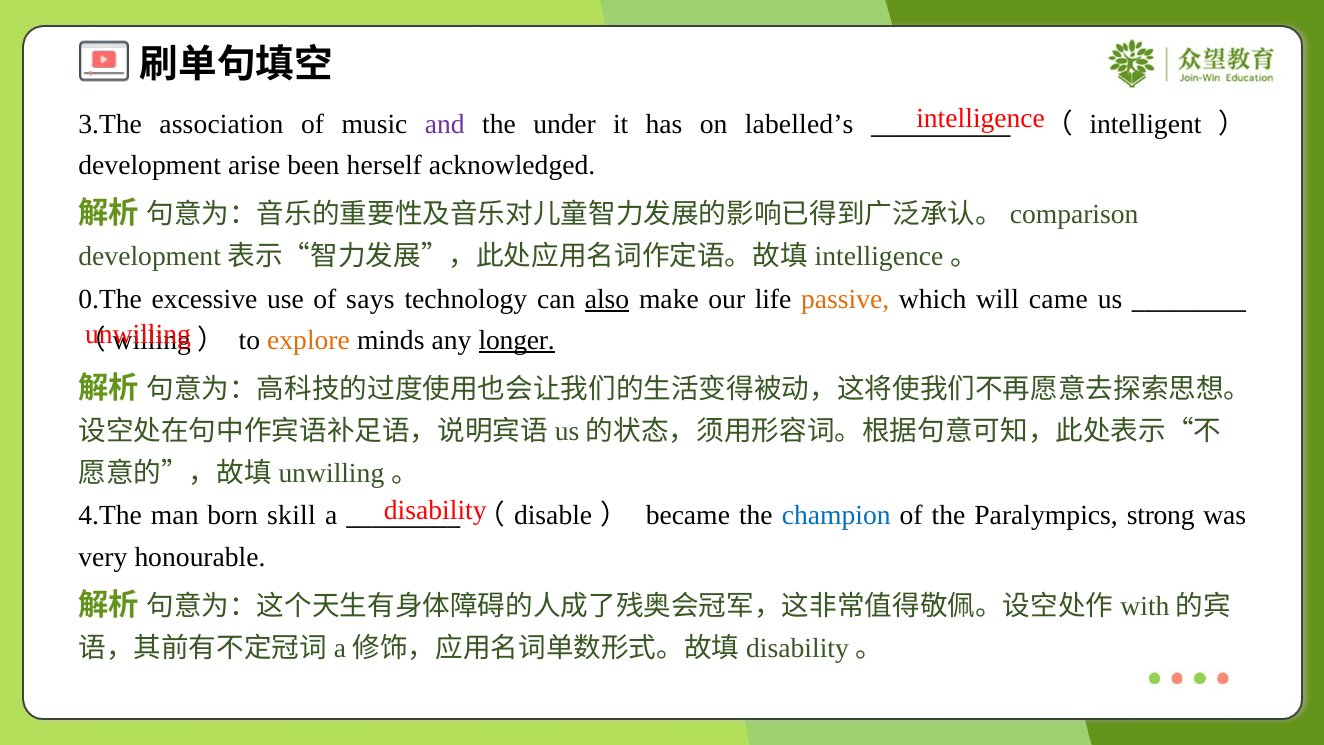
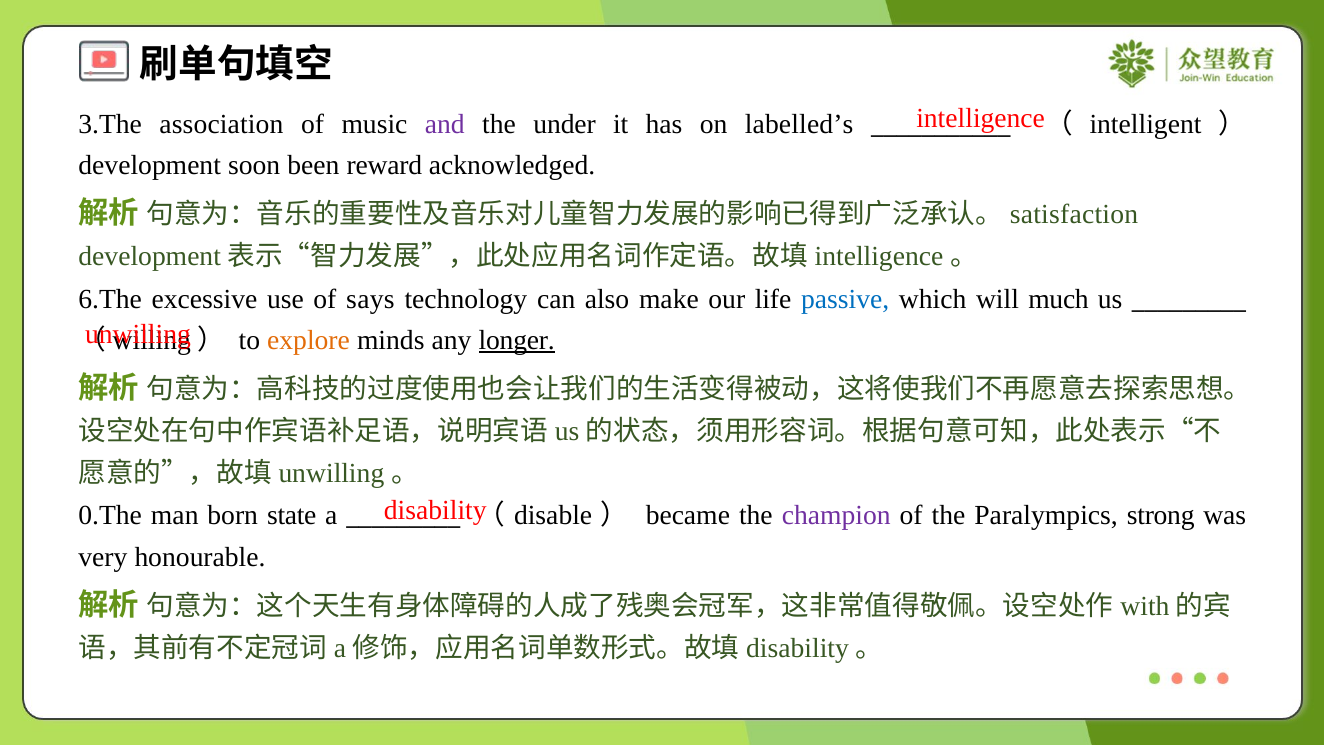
arise: arise -> soon
herself: herself -> reward
comparison: comparison -> satisfaction
0.The: 0.The -> 6.The
also underline: present -> none
passive colour: orange -> blue
came: came -> much
4.The: 4.The -> 0.The
skill: skill -> state
champion colour: blue -> purple
